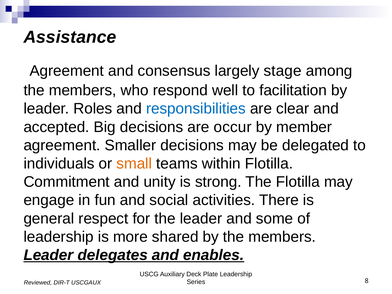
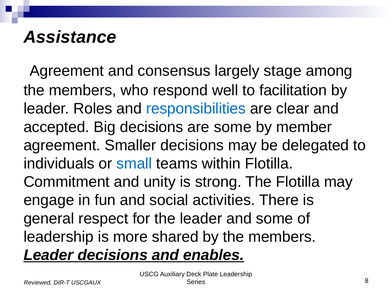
are occur: occur -> some
small colour: orange -> blue
Leader delegates: delegates -> decisions
